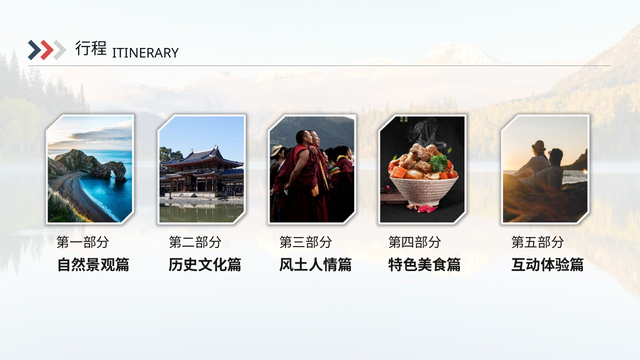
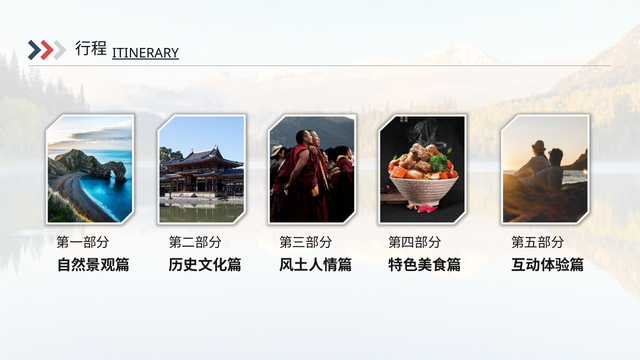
ITINERARY underline: none -> present
